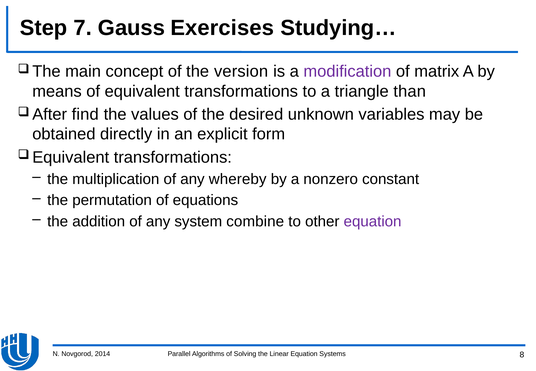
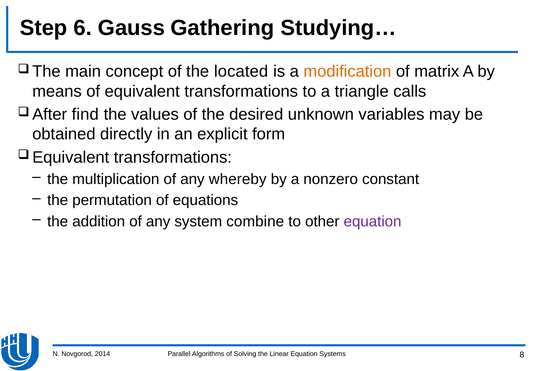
7: 7 -> 6
Exercises: Exercises -> Gathering
version: version -> located
modification colour: purple -> orange
than: than -> calls
